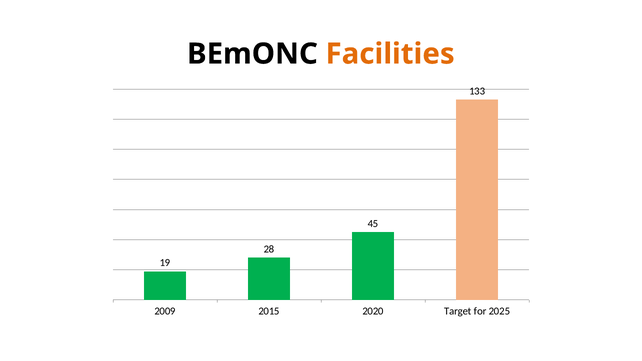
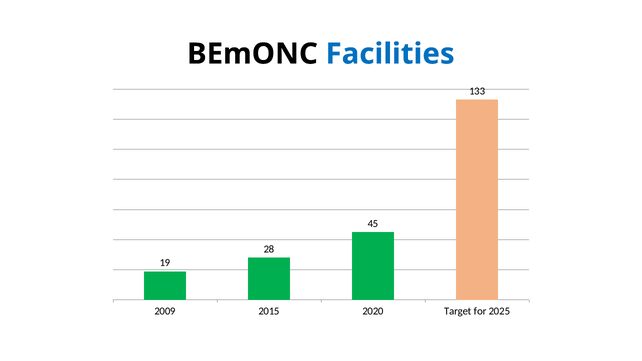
Facilities colour: orange -> blue
